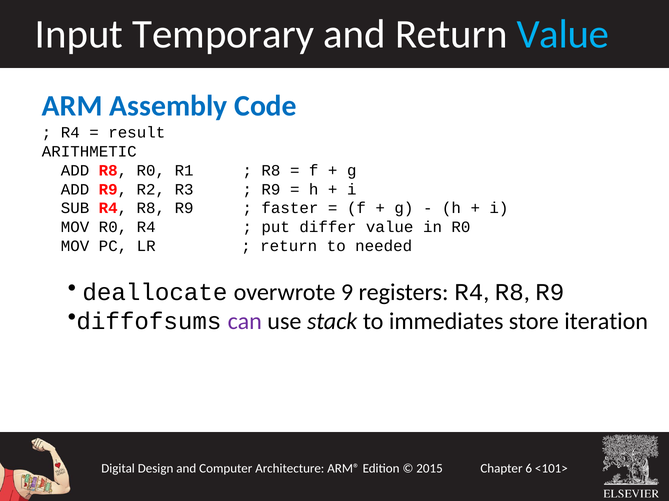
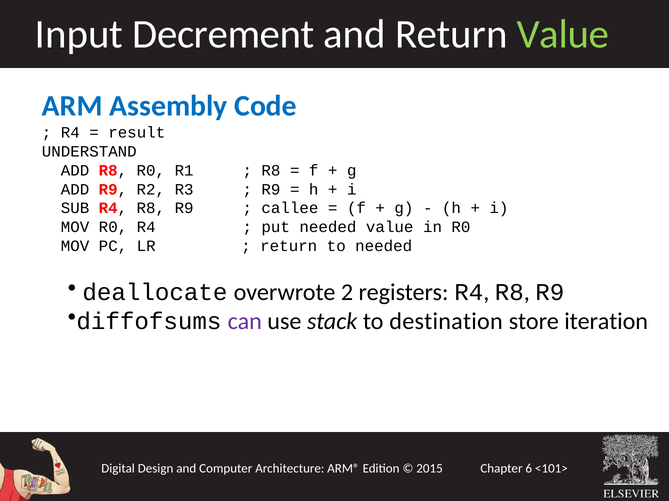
Temporary: Temporary -> Decrement
Value at (563, 34) colour: light blue -> light green
ARITHMETIC: ARITHMETIC -> UNDERSTAND
faster: faster -> callee
put differ: differ -> needed
9: 9 -> 2
immediates: immediates -> destination
